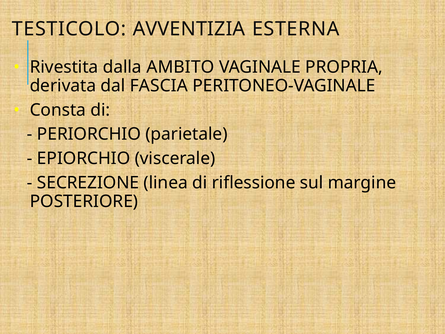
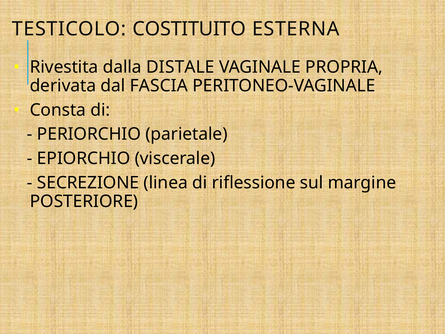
AVVENTIZIA: AVVENTIZIA -> COSTITUITO
AMBITO: AMBITO -> DISTALE
